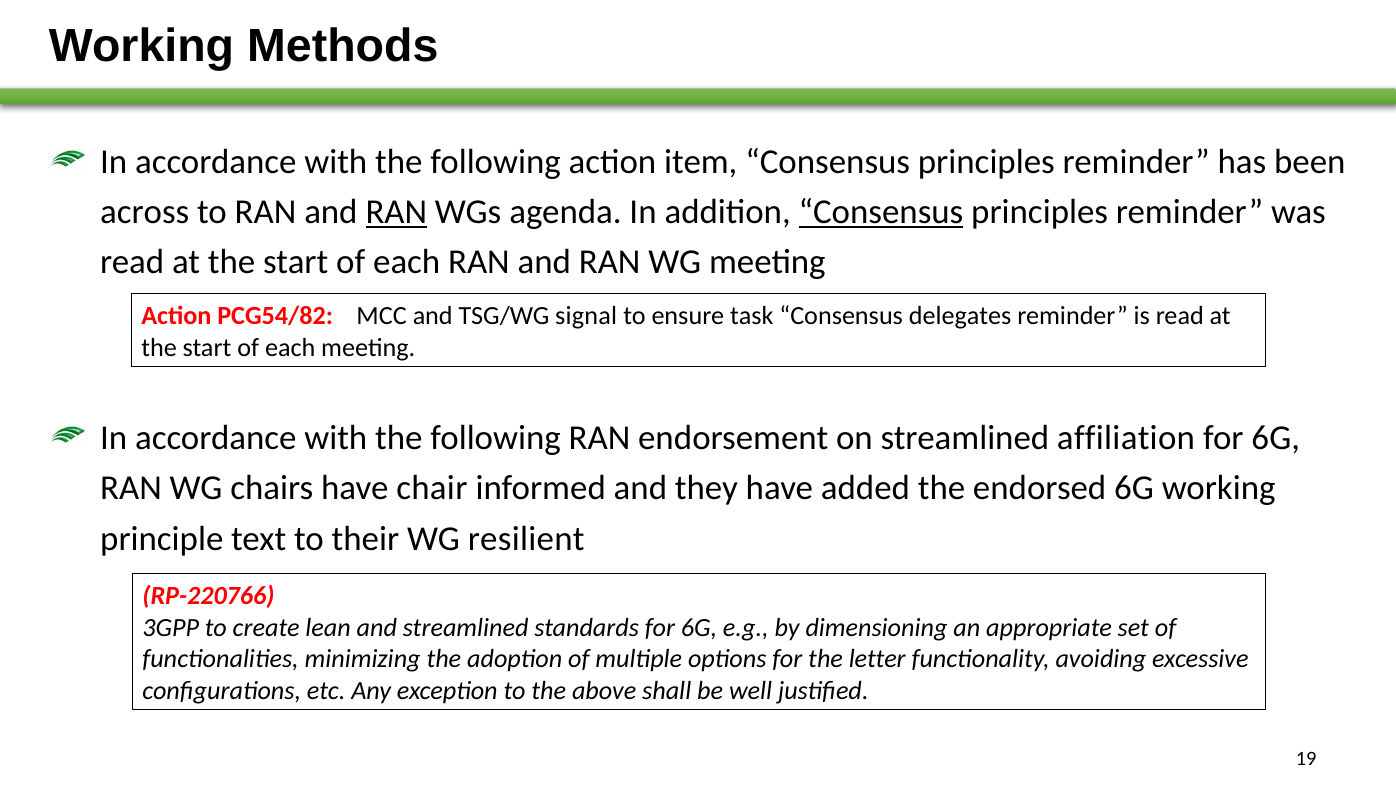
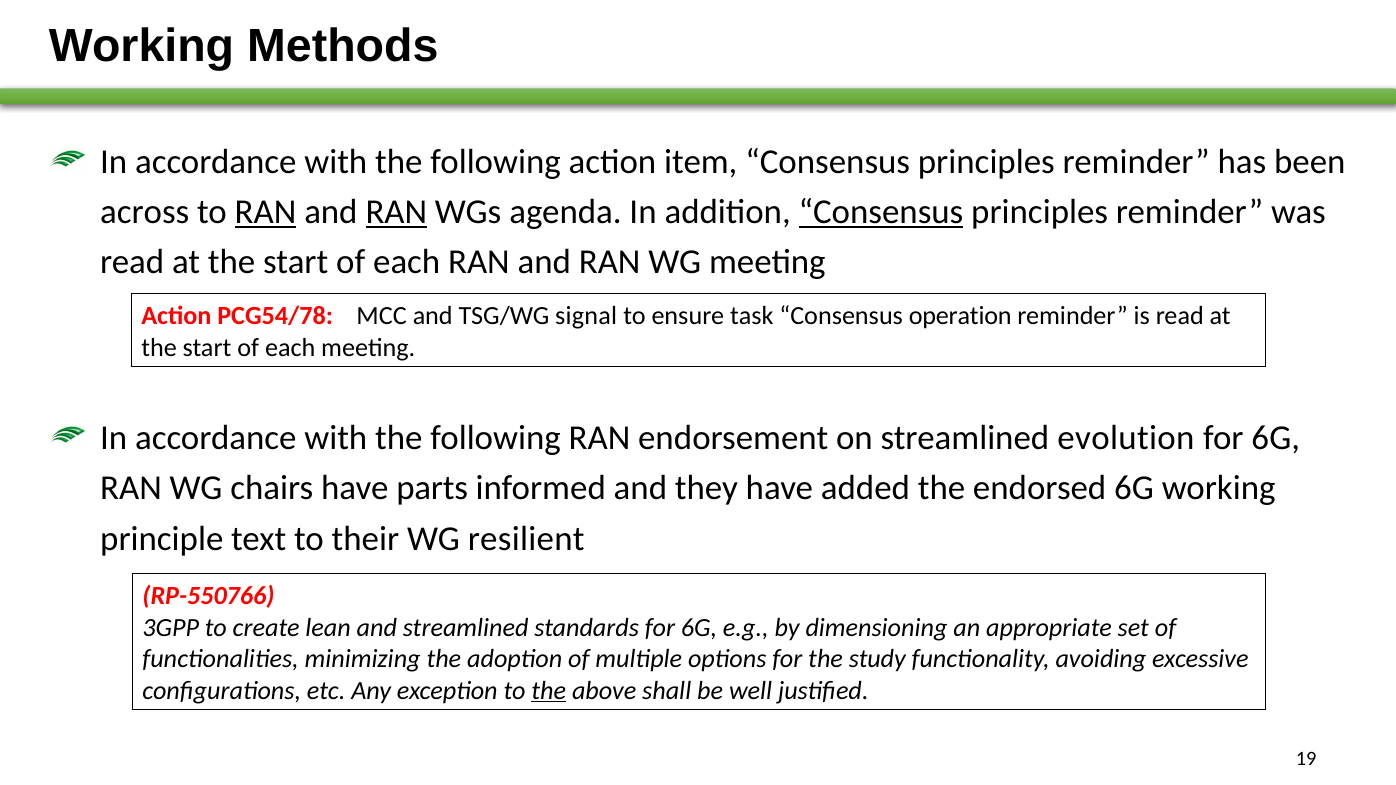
RAN at (266, 212) underline: none -> present
PCG54/82: PCG54/82 -> PCG54/78
delegates: delegates -> operation
affiliation: affiliation -> evolution
chair: chair -> parts
RP-220766: RP-220766 -> RP-550766
letter: letter -> study
the at (549, 691) underline: none -> present
